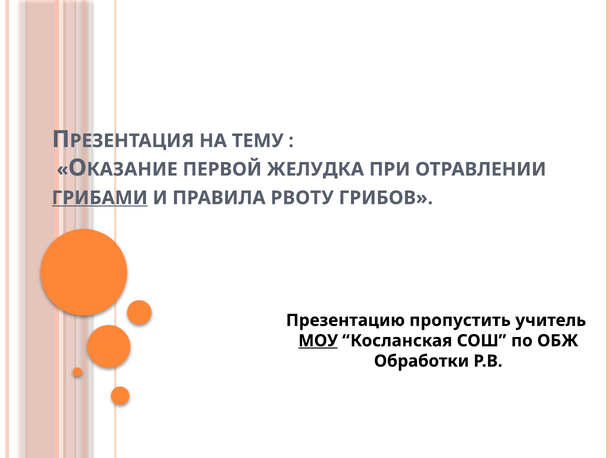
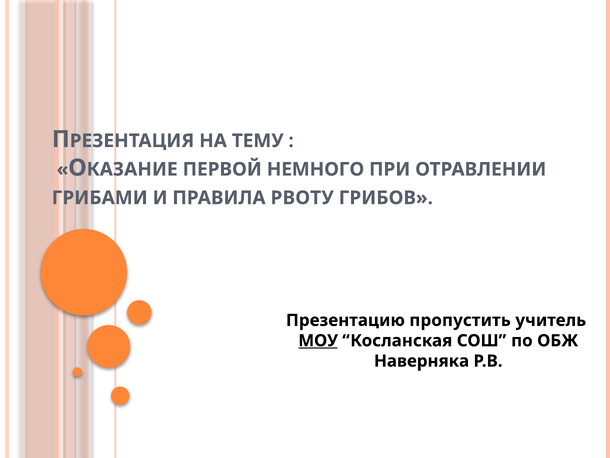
ЖЕЛУДКА: ЖЕЛУДКА -> НЕМНОГО
ГРИБАМИ underline: present -> none
Обработки: Обработки -> Наверняка
